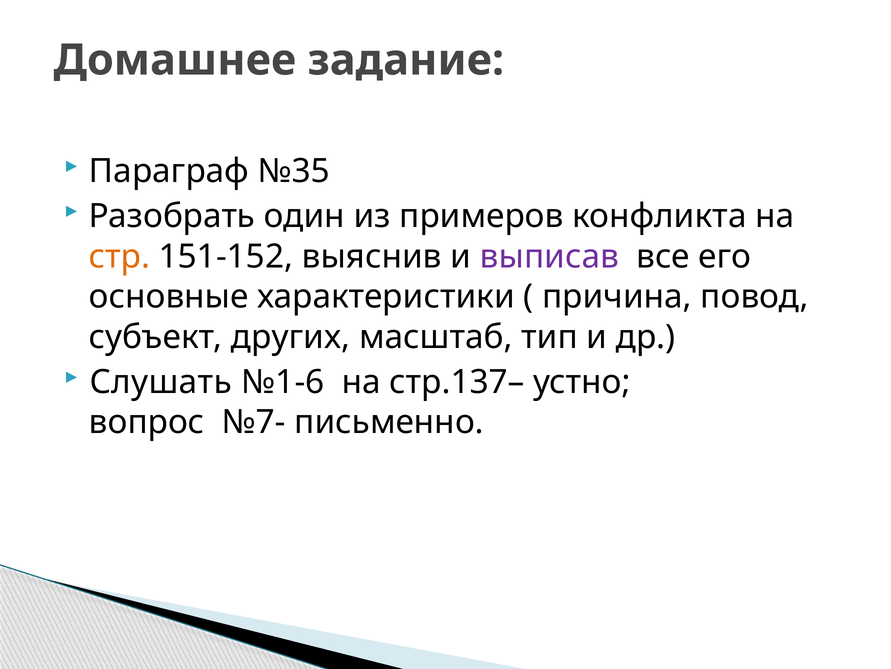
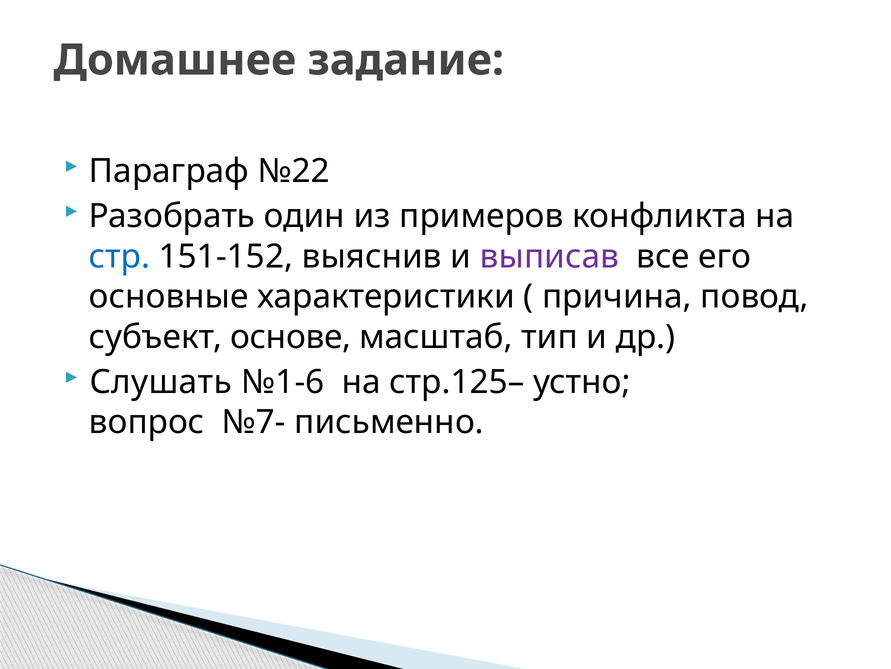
№35: №35 -> №22
стр colour: orange -> blue
других: других -> основе
стр.137–: стр.137– -> стр.125–
